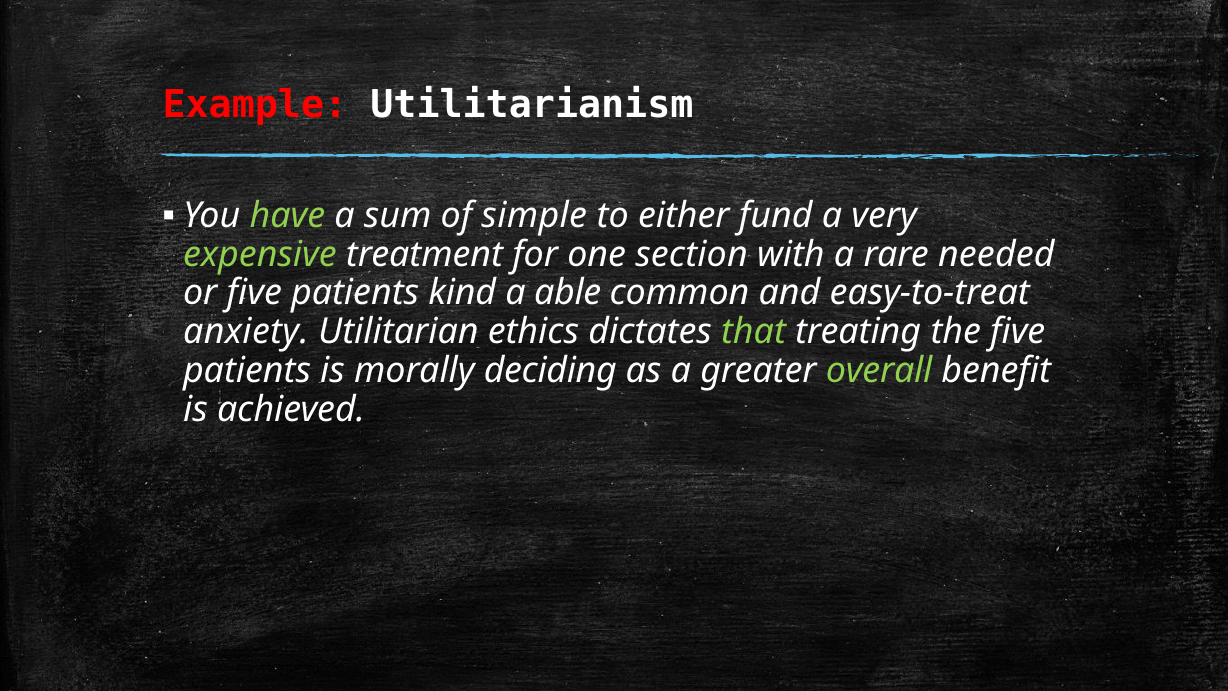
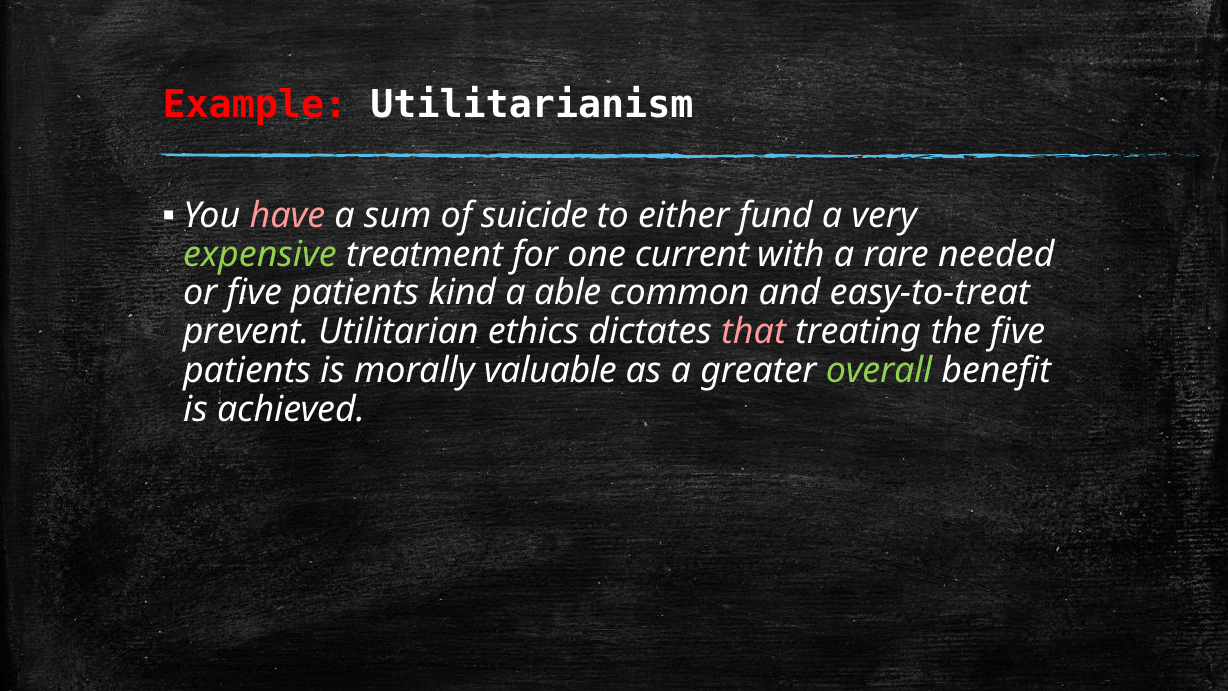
have colour: light green -> pink
simple: simple -> suicide
section: section -> current
anxiety: anxiety -> prevent
that colour: light green -> pink
deciding: deciding -> valuable
